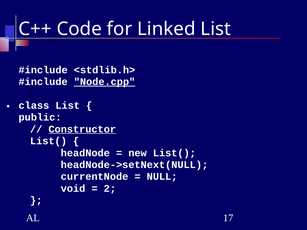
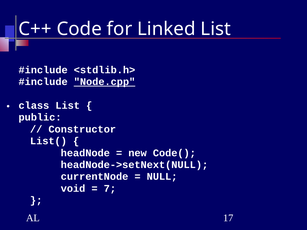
Constructor underline: present -> none
new List(: List( -> Code(
2: 2 -> 7
